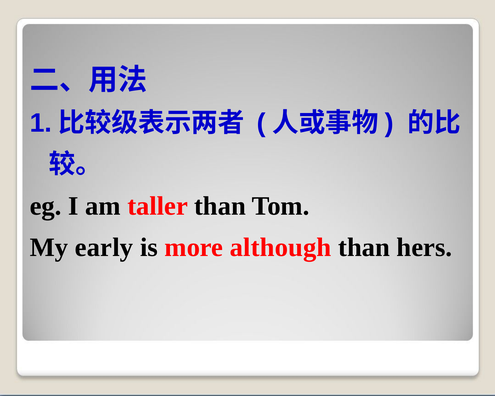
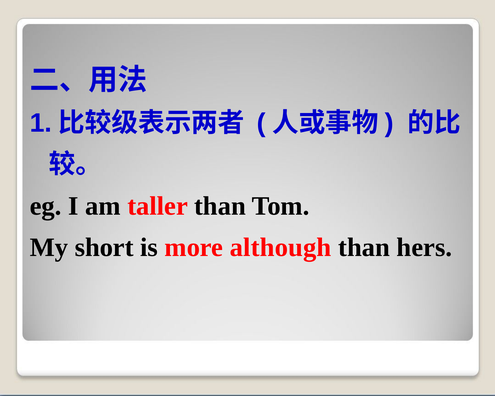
early: early -> short
